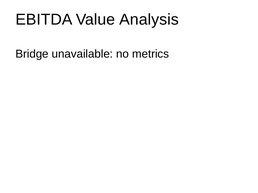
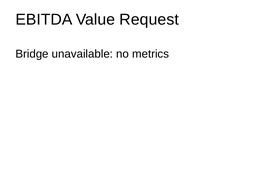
Analysis: Analysis -> Request
